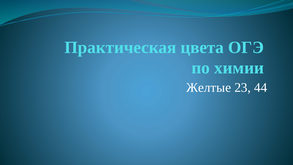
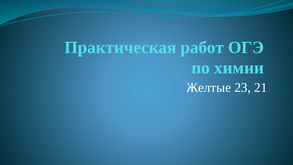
цвета: цвета -> работ
44: 44 -> 21
